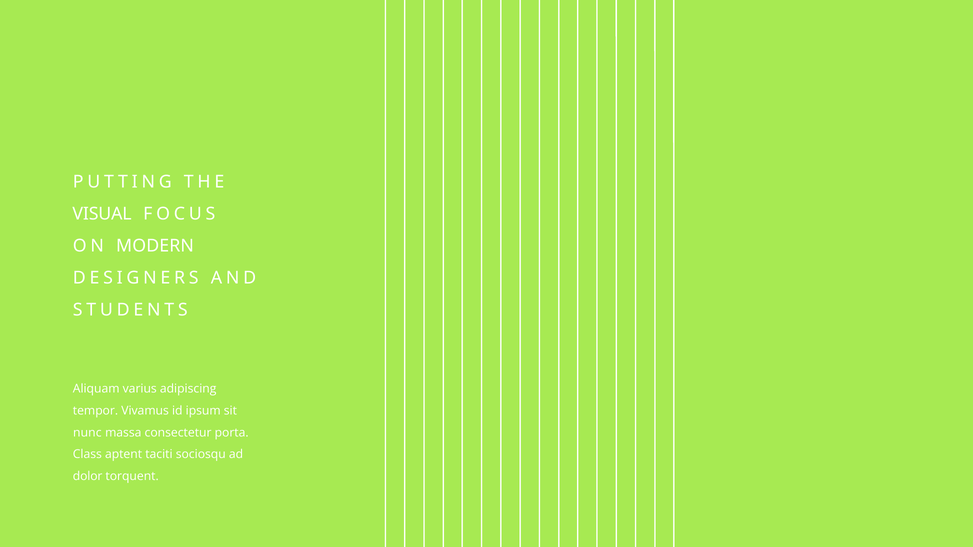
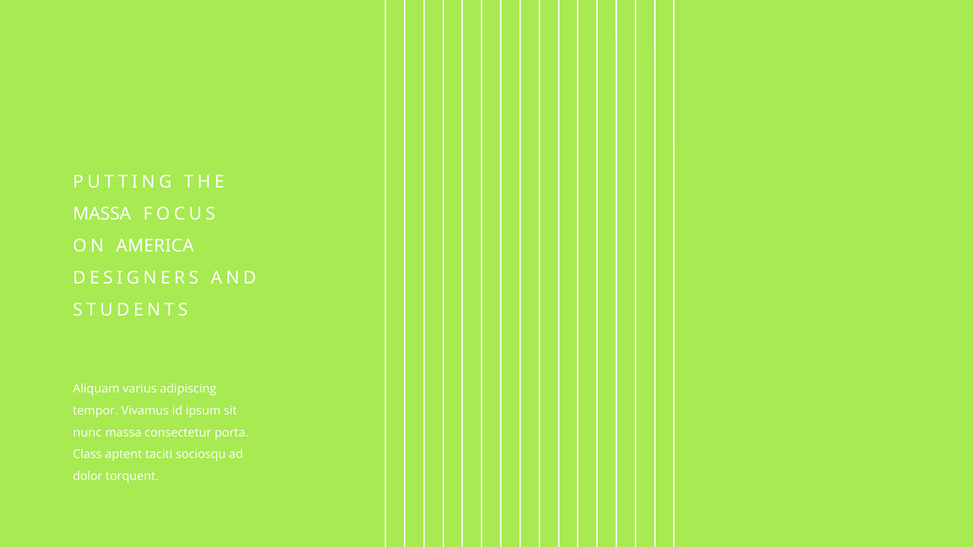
VISUAL at (102, 214): VISUAL -> MASSA
MODERN: MODERN -> AMERICA
